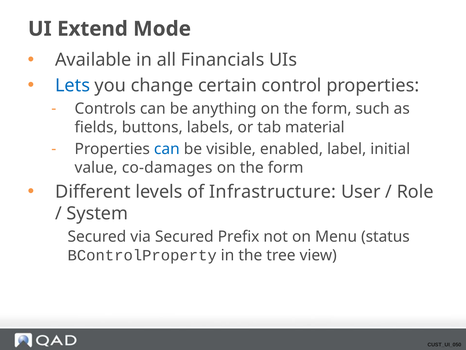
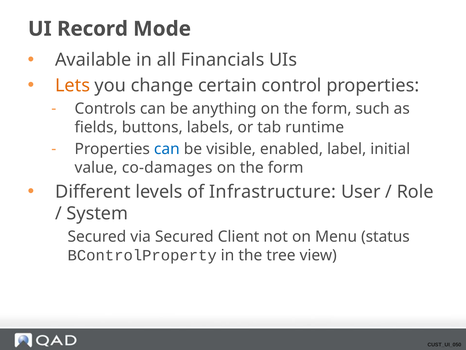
Extend: Extend -> Record
Lets colour: blue -> orange
material: material -> runtime
Prefix: Prefix -> Client
